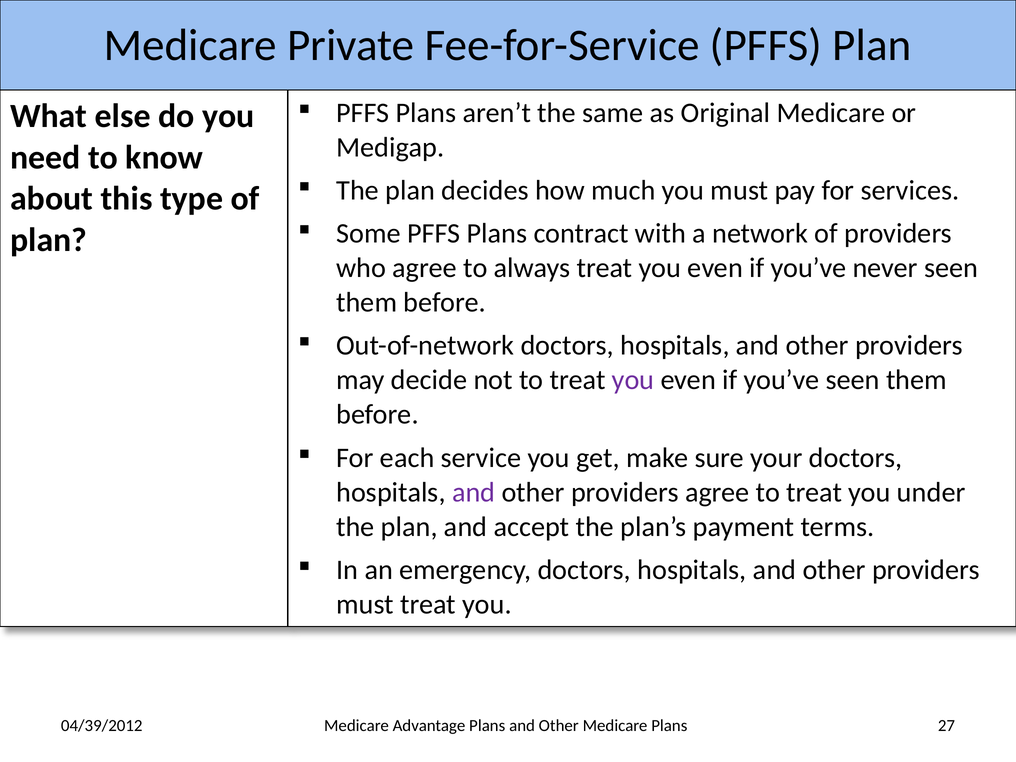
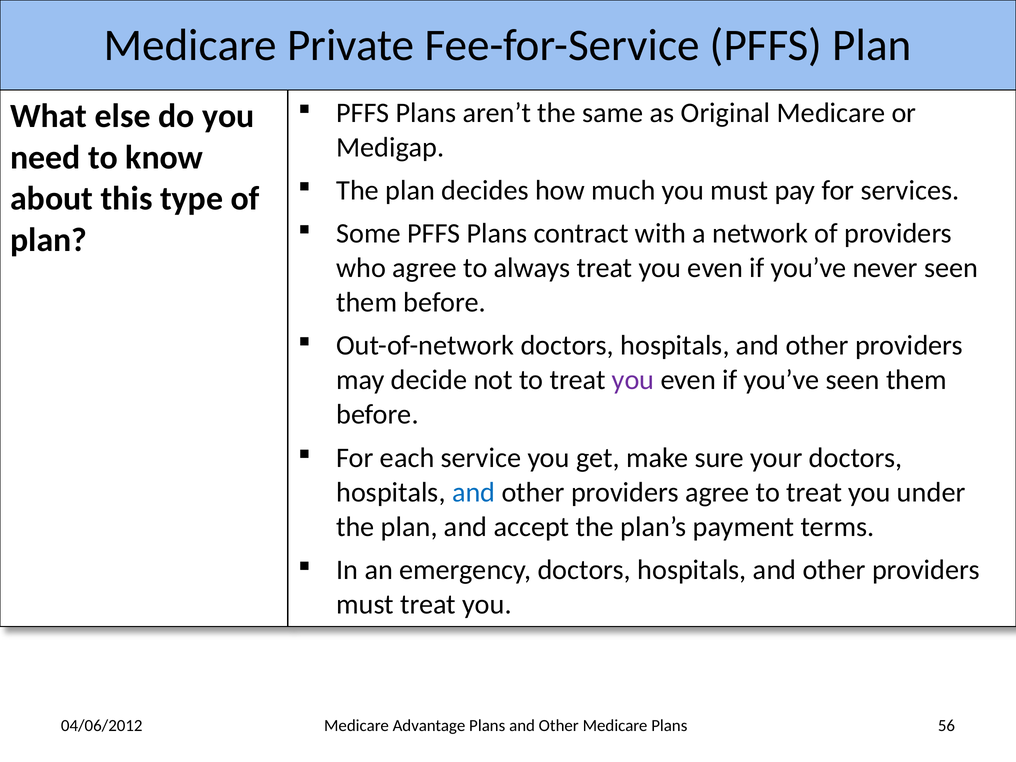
and at (474, 492) colour: purple -> blue
04/39/2012: 04/39/2012 -> 04/06/2012
27: 27 -> 56
